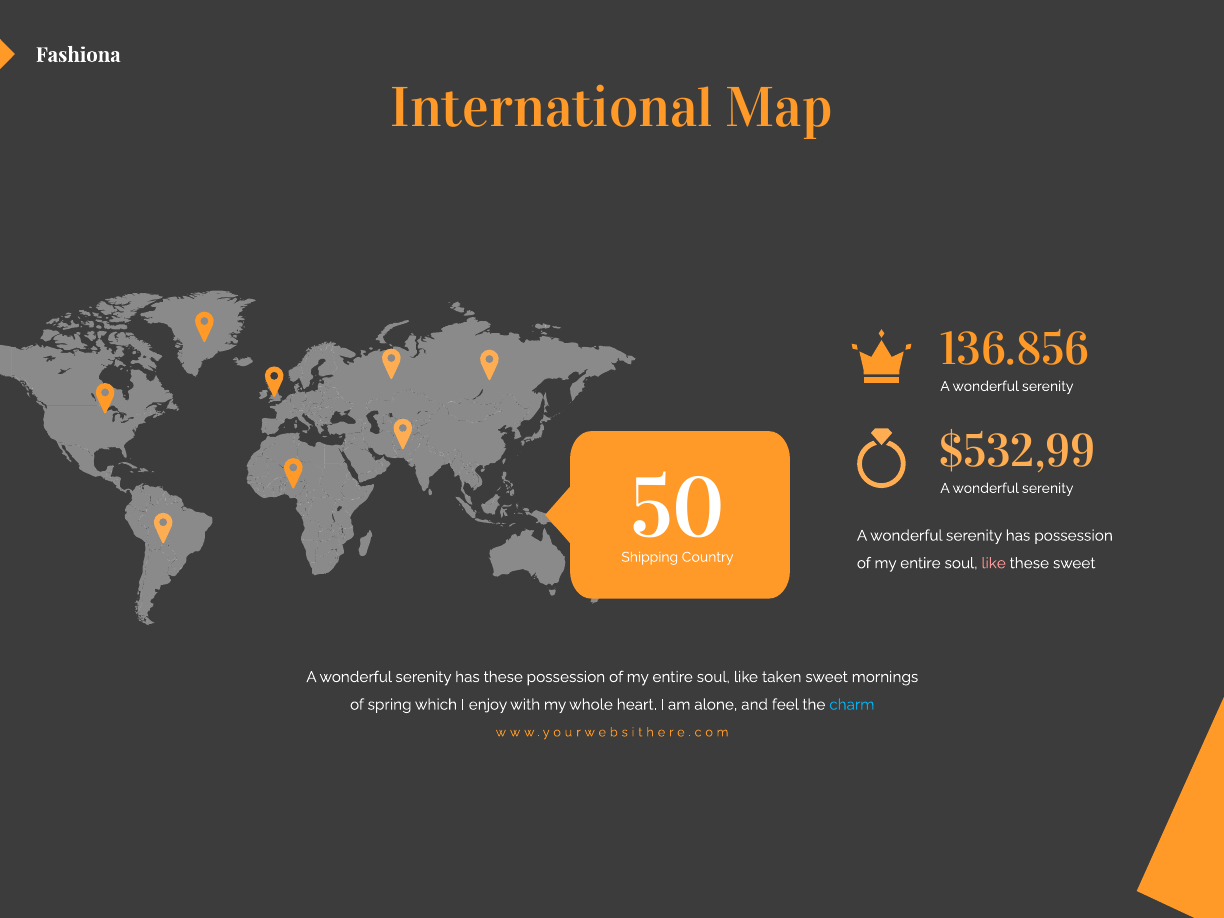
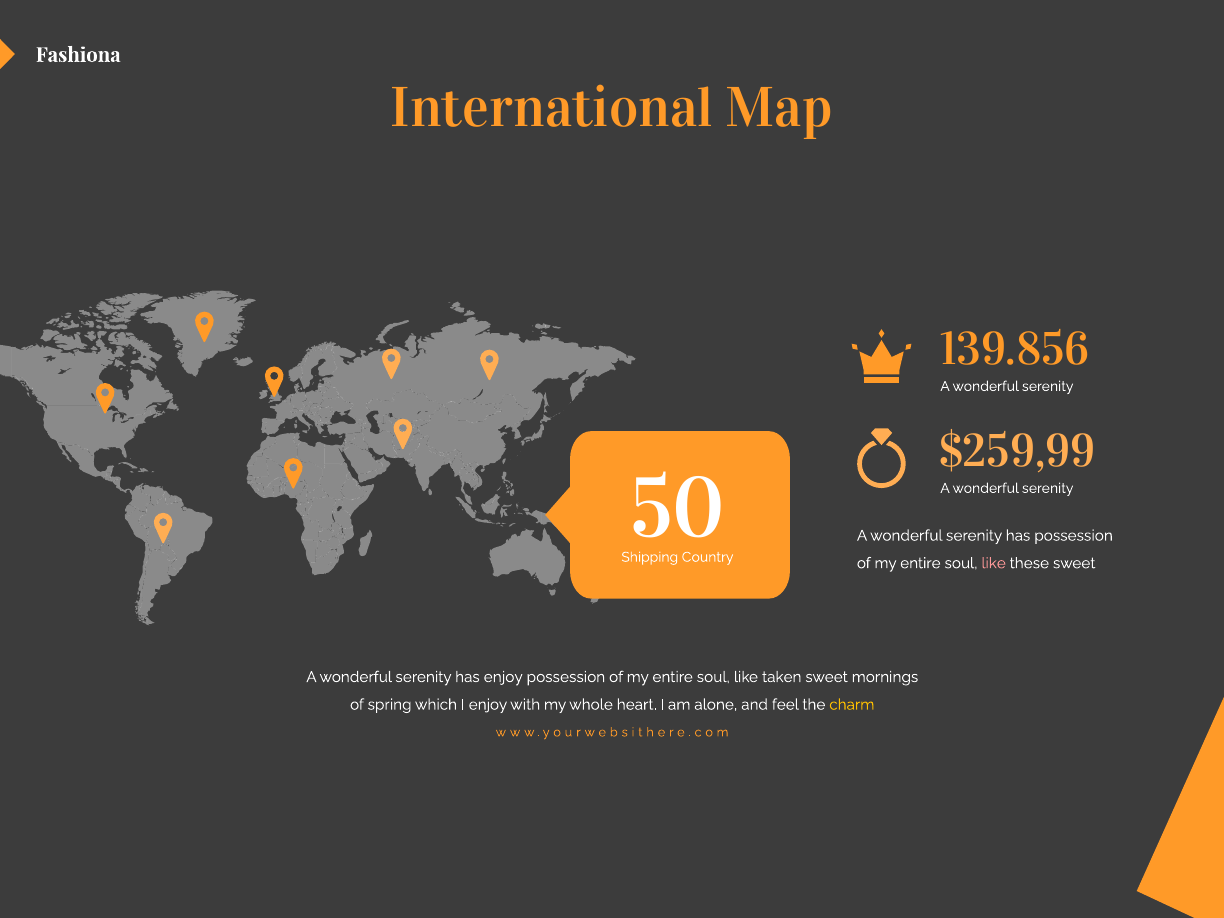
136.856: 136.856 -> 139.856
$532,99: $532,99 -> $259,99
has these: these -> enjoy
charm colour: light blue -> yellow
